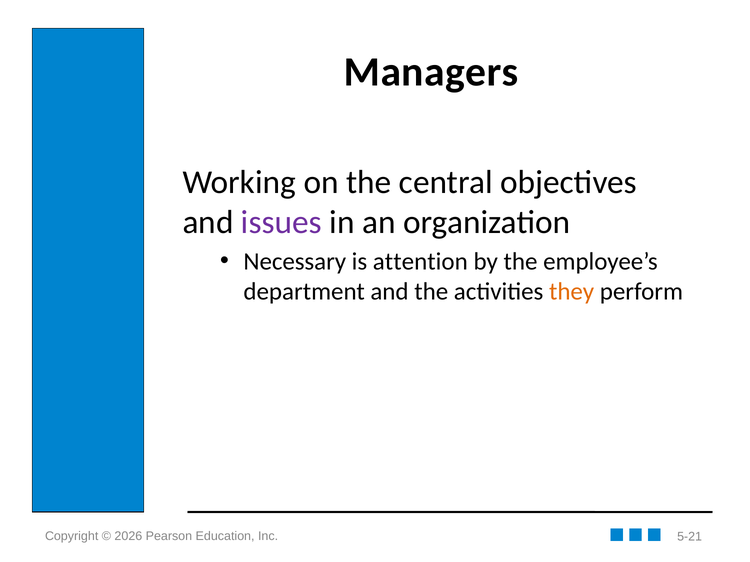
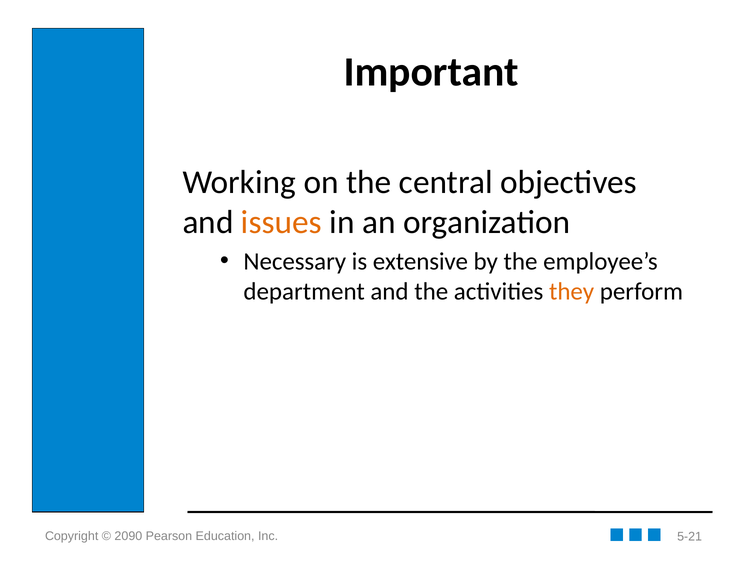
Managers: Managers -> Important
issues colour: purple -> orange
attention: attention -> extensive
2026: 2026 -> 2090
